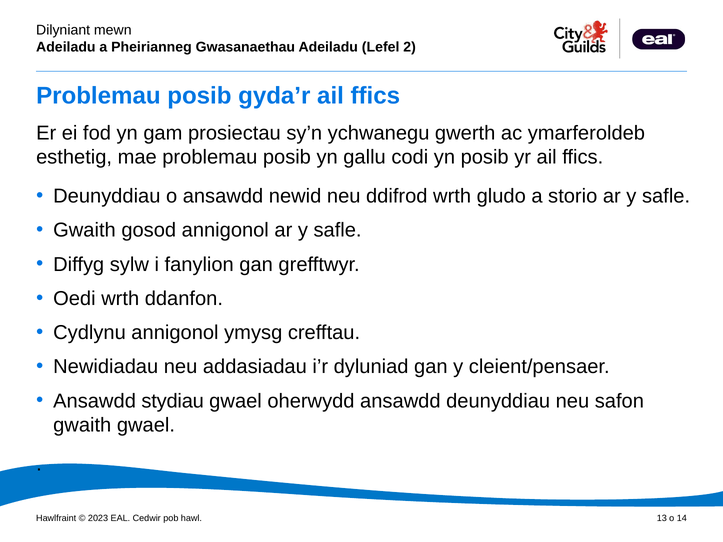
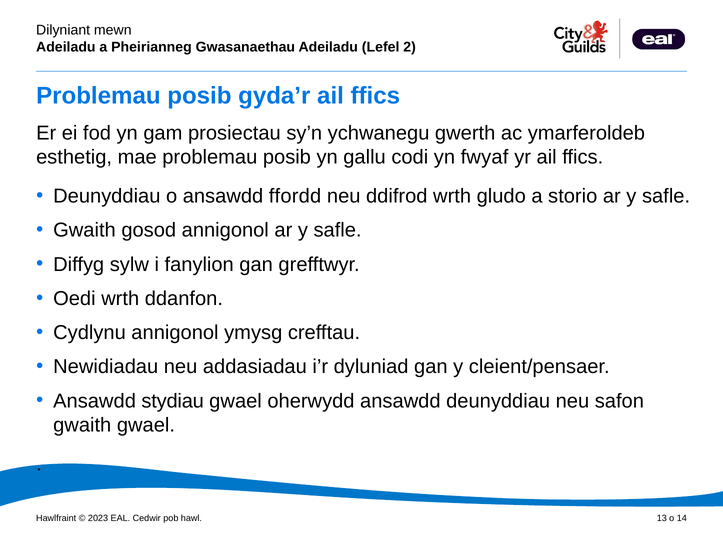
yn posib: posib -> fwyaf
newid: newid -> ffordd
